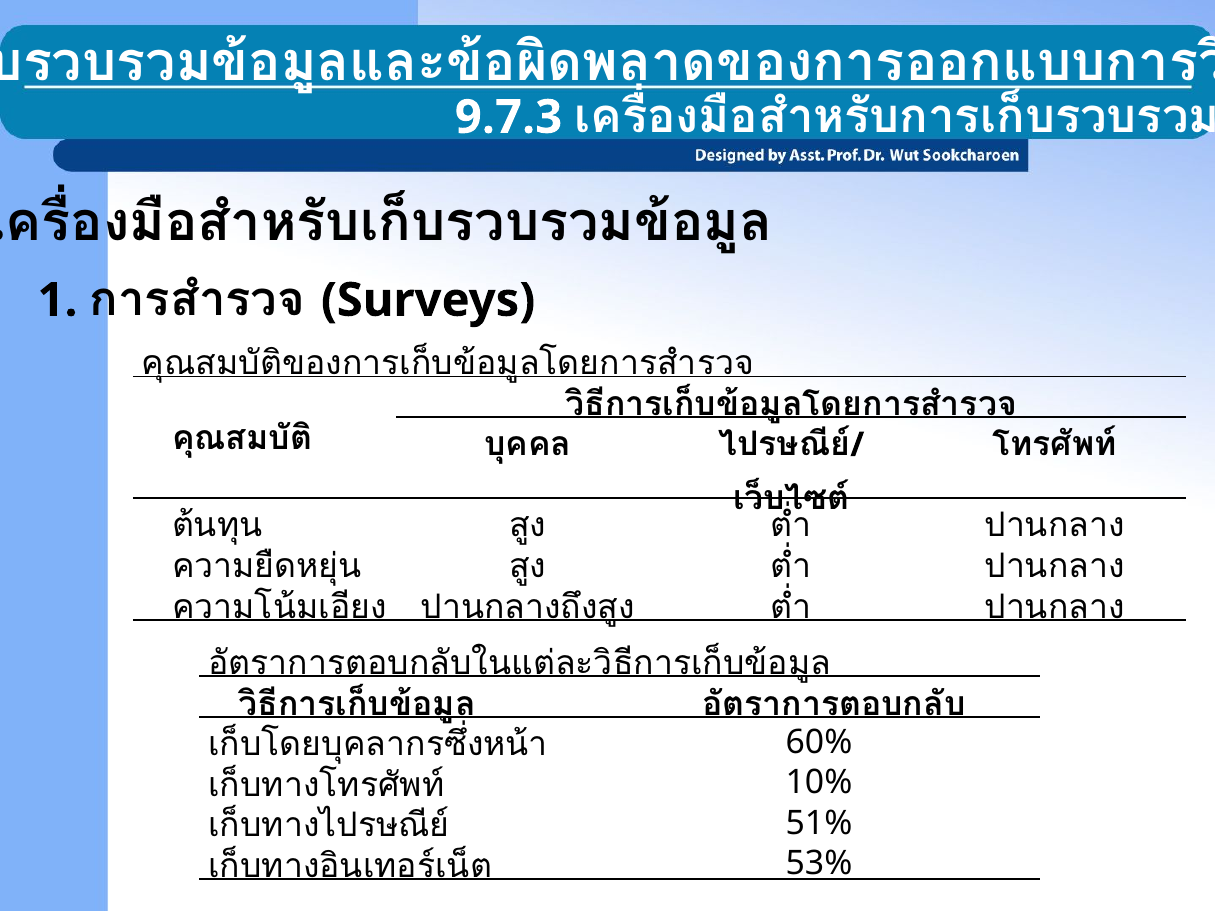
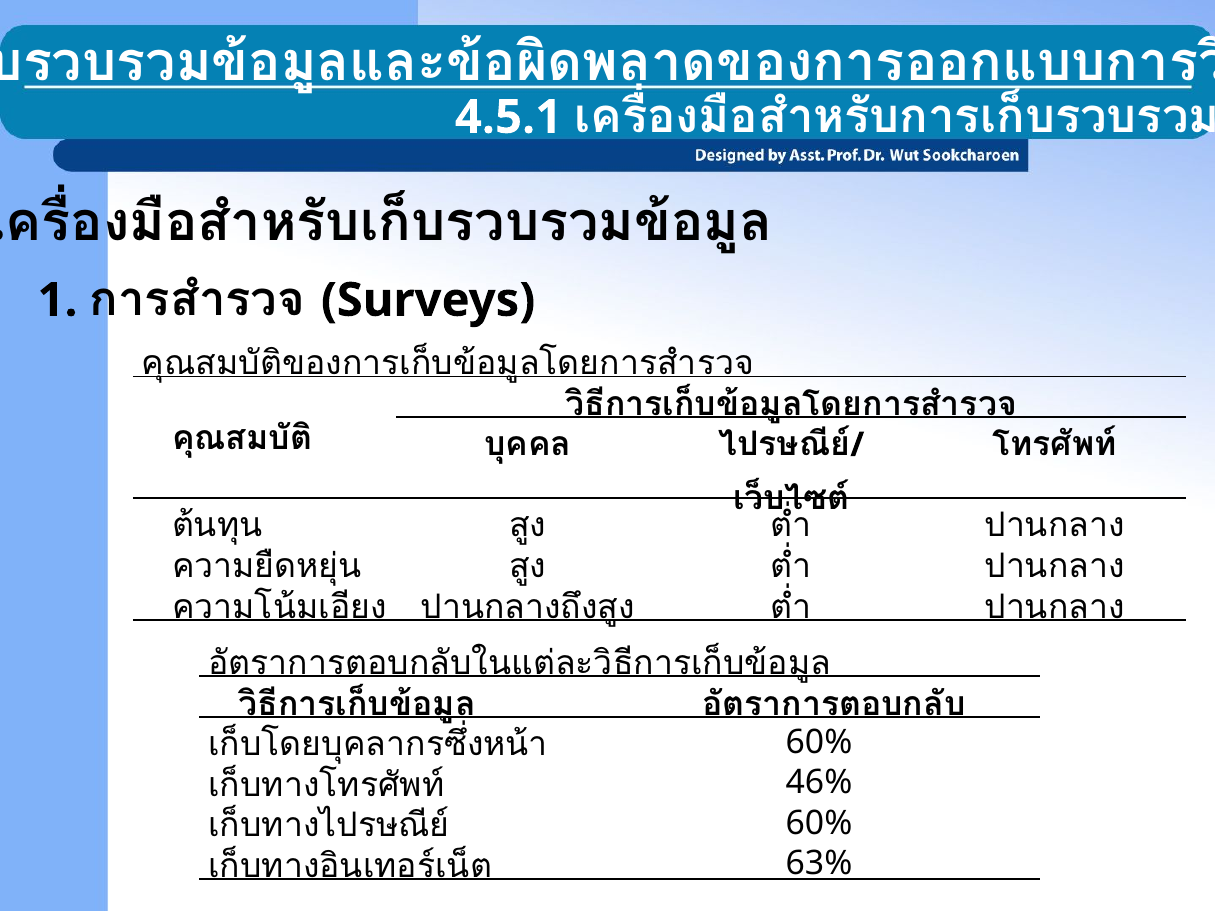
9.7.3: 9.7.3 -> 4.5.1
10%: 10% -> 46%
51% at (819, 823): 51% -> 60%
53%: 53% -> 63%
